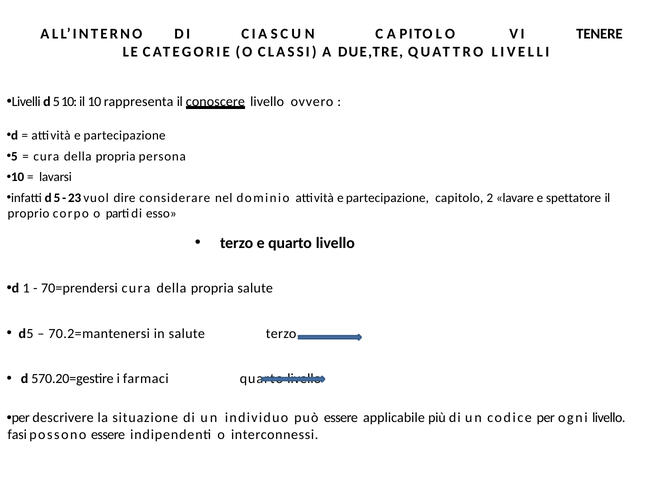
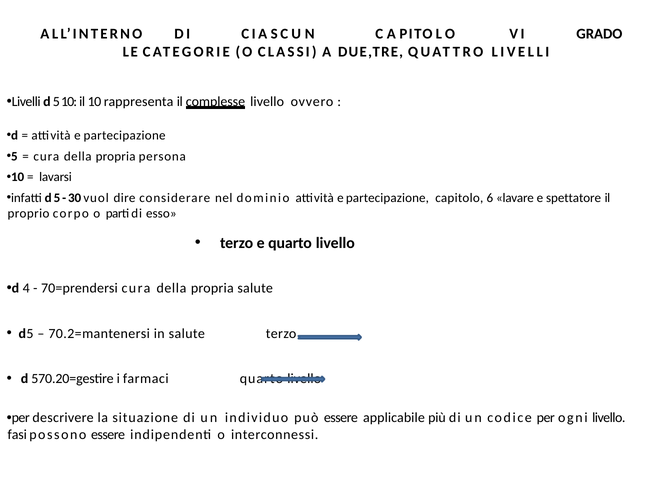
TENERE: TENERE -> GRADO
conoscere: conoscere -> complesse
23: 23 -> 30
2: 2 -> 6
1: 1 -> 4
